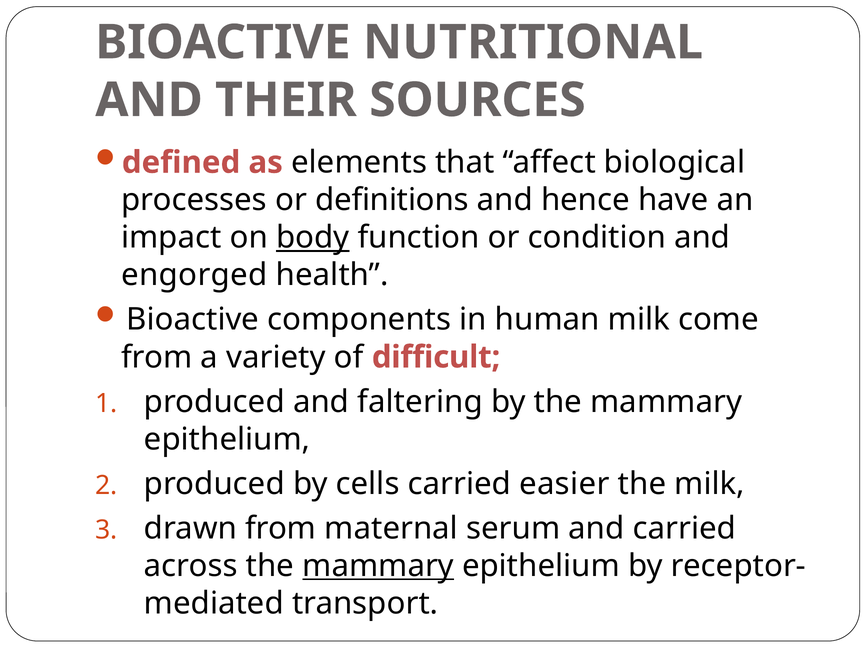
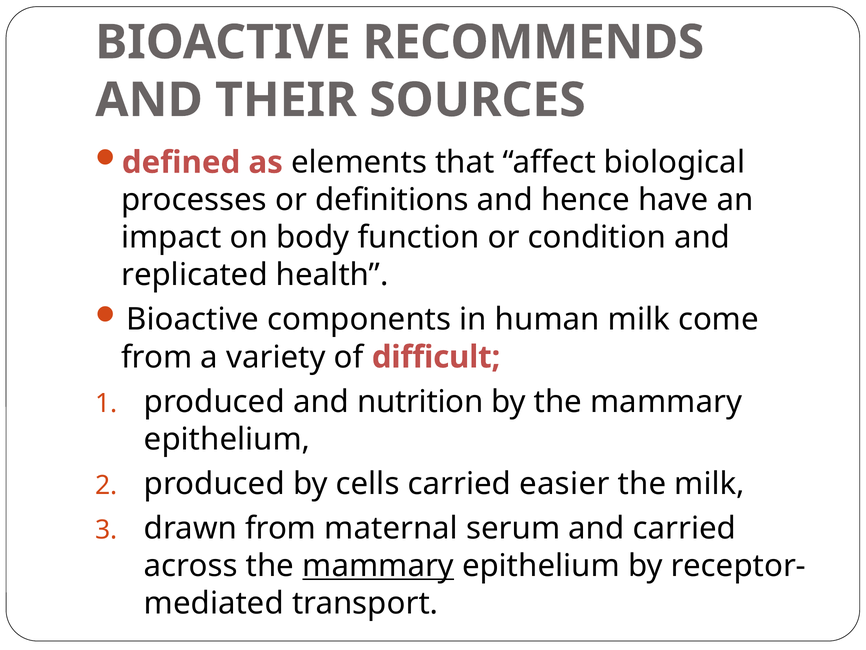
NUTRITIONAL: NUTRITIONAL -> RECOMMENDS
body underline: present -> none
engorged: engorged -> replicated
faltering: faltering -> nutrition
